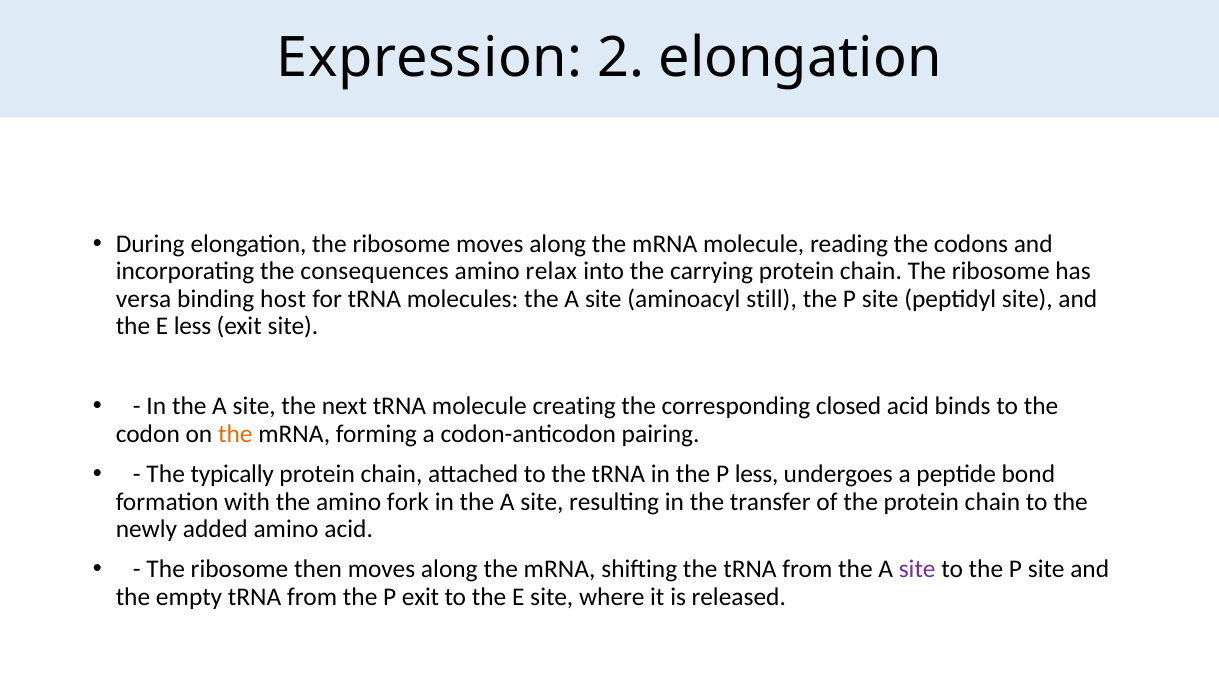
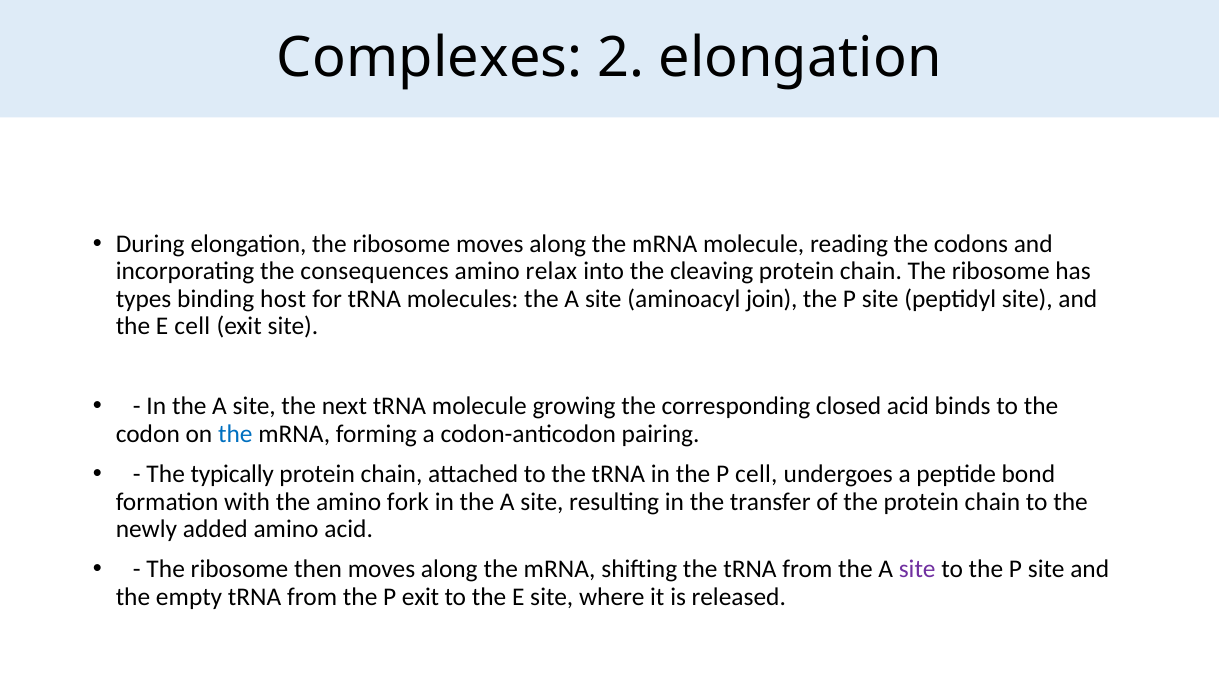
Expression: Expression -> Complexes
carrying: carrying -> cleaving
versa: versa -> types
still: still -> join
E less: less -> cell
creating: creating -> growing
the at (235, 434) colour: orange -> blue
P less: less -> cell
